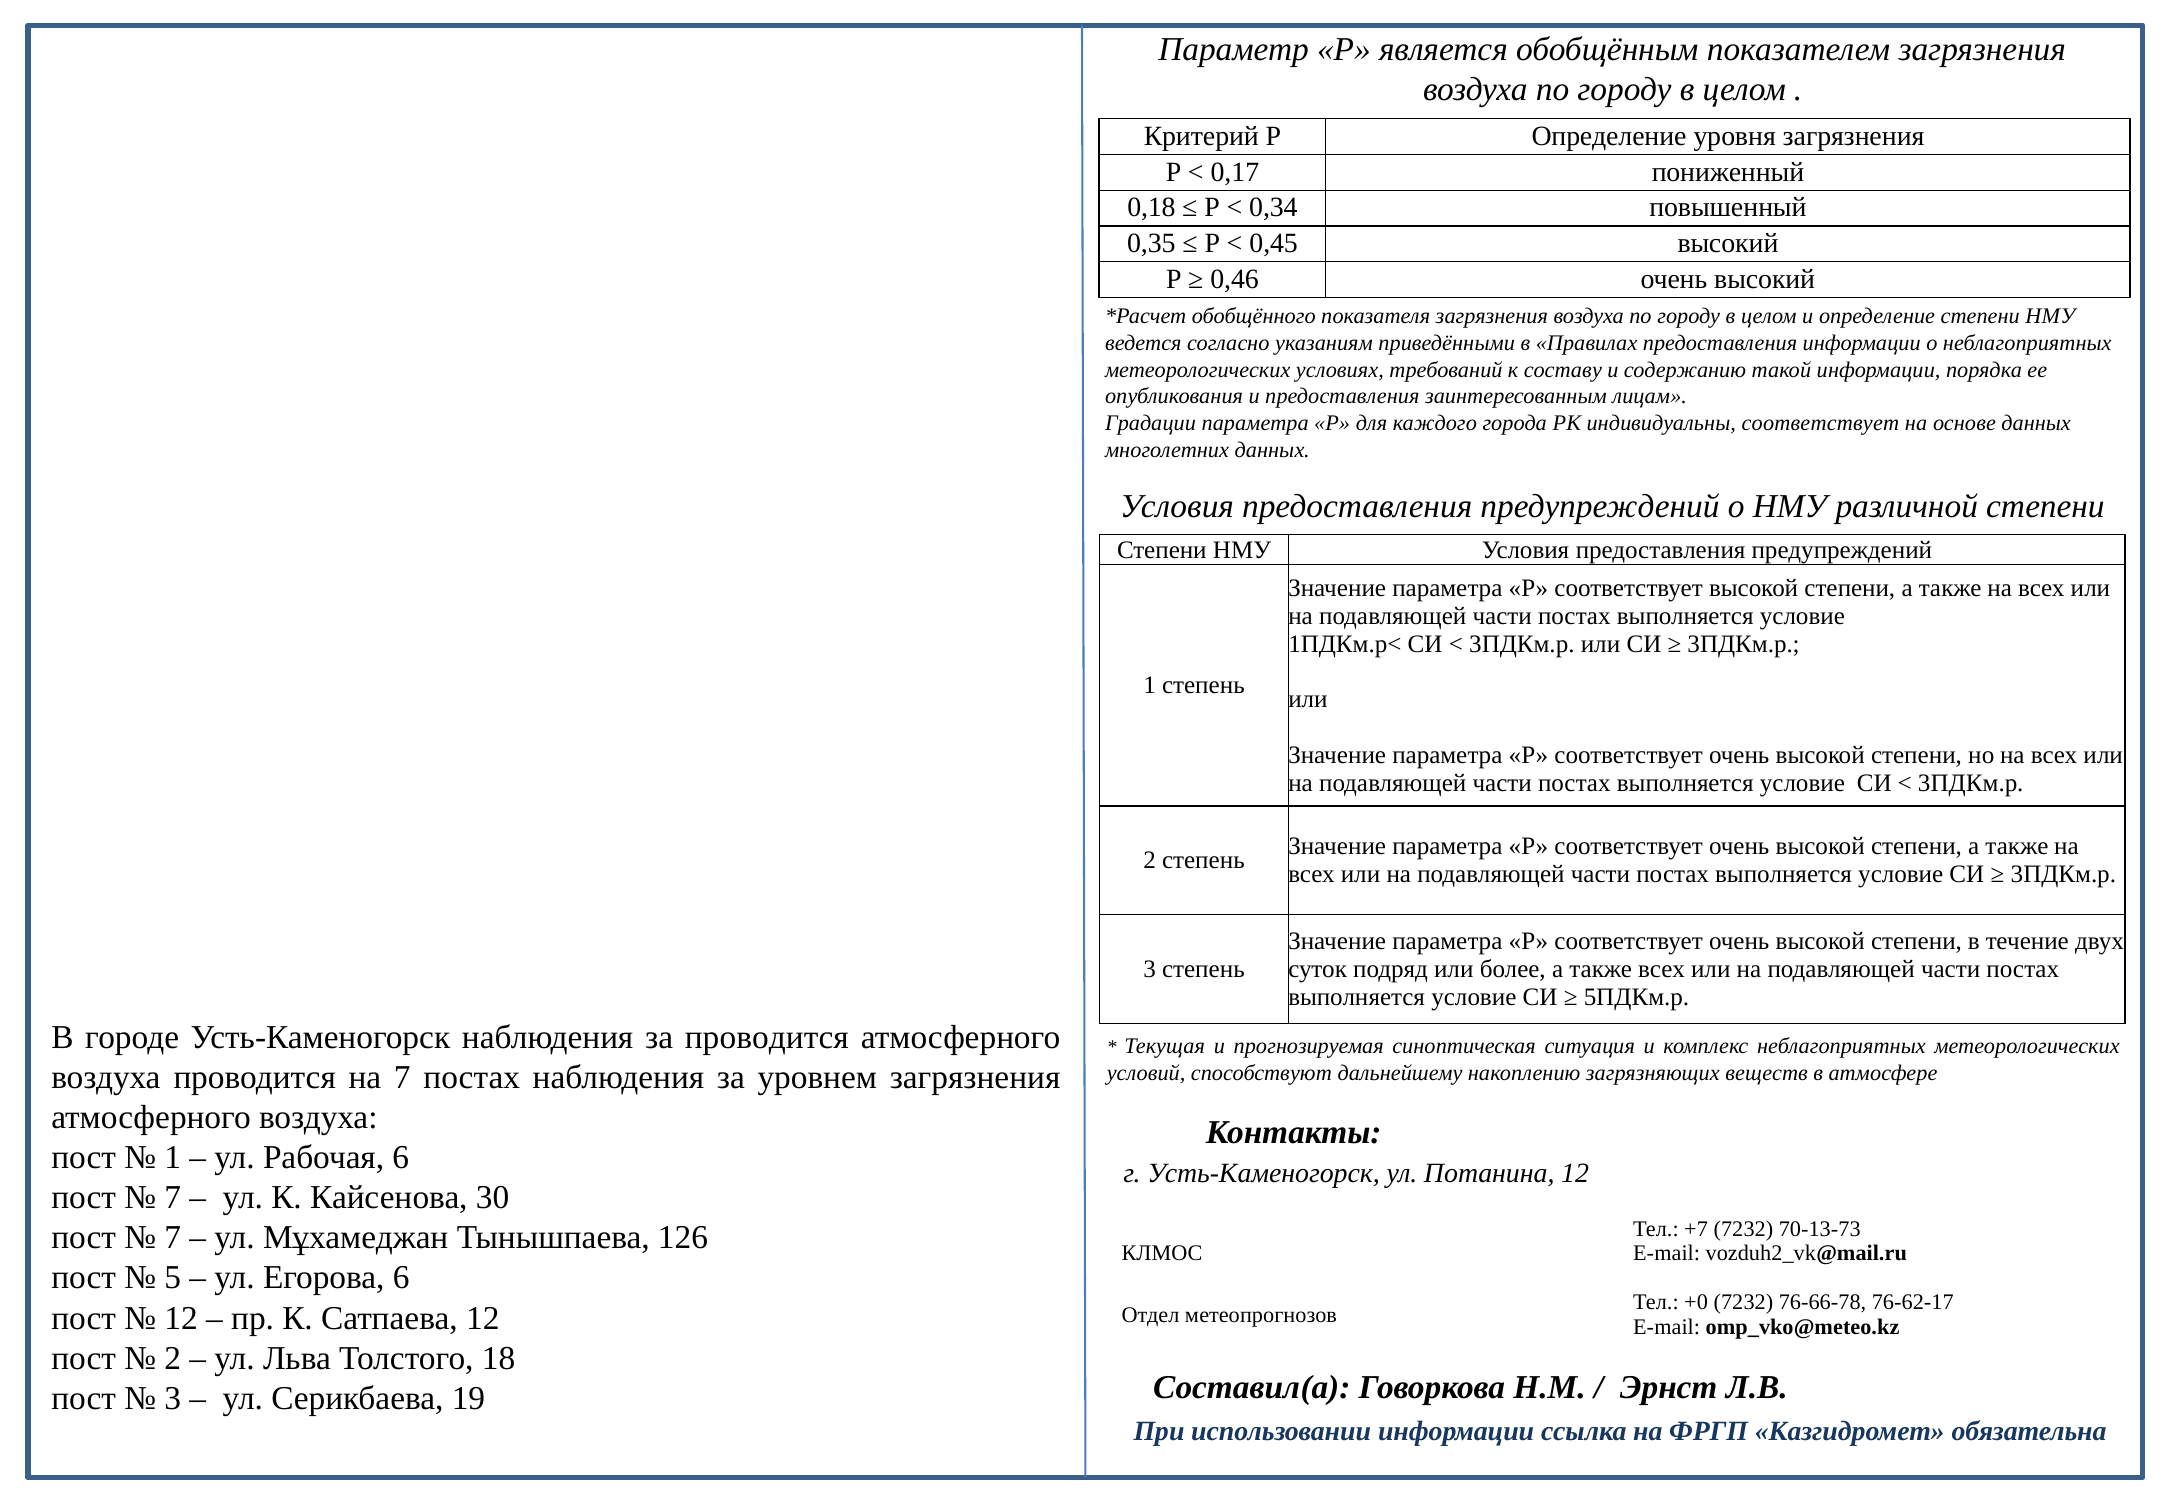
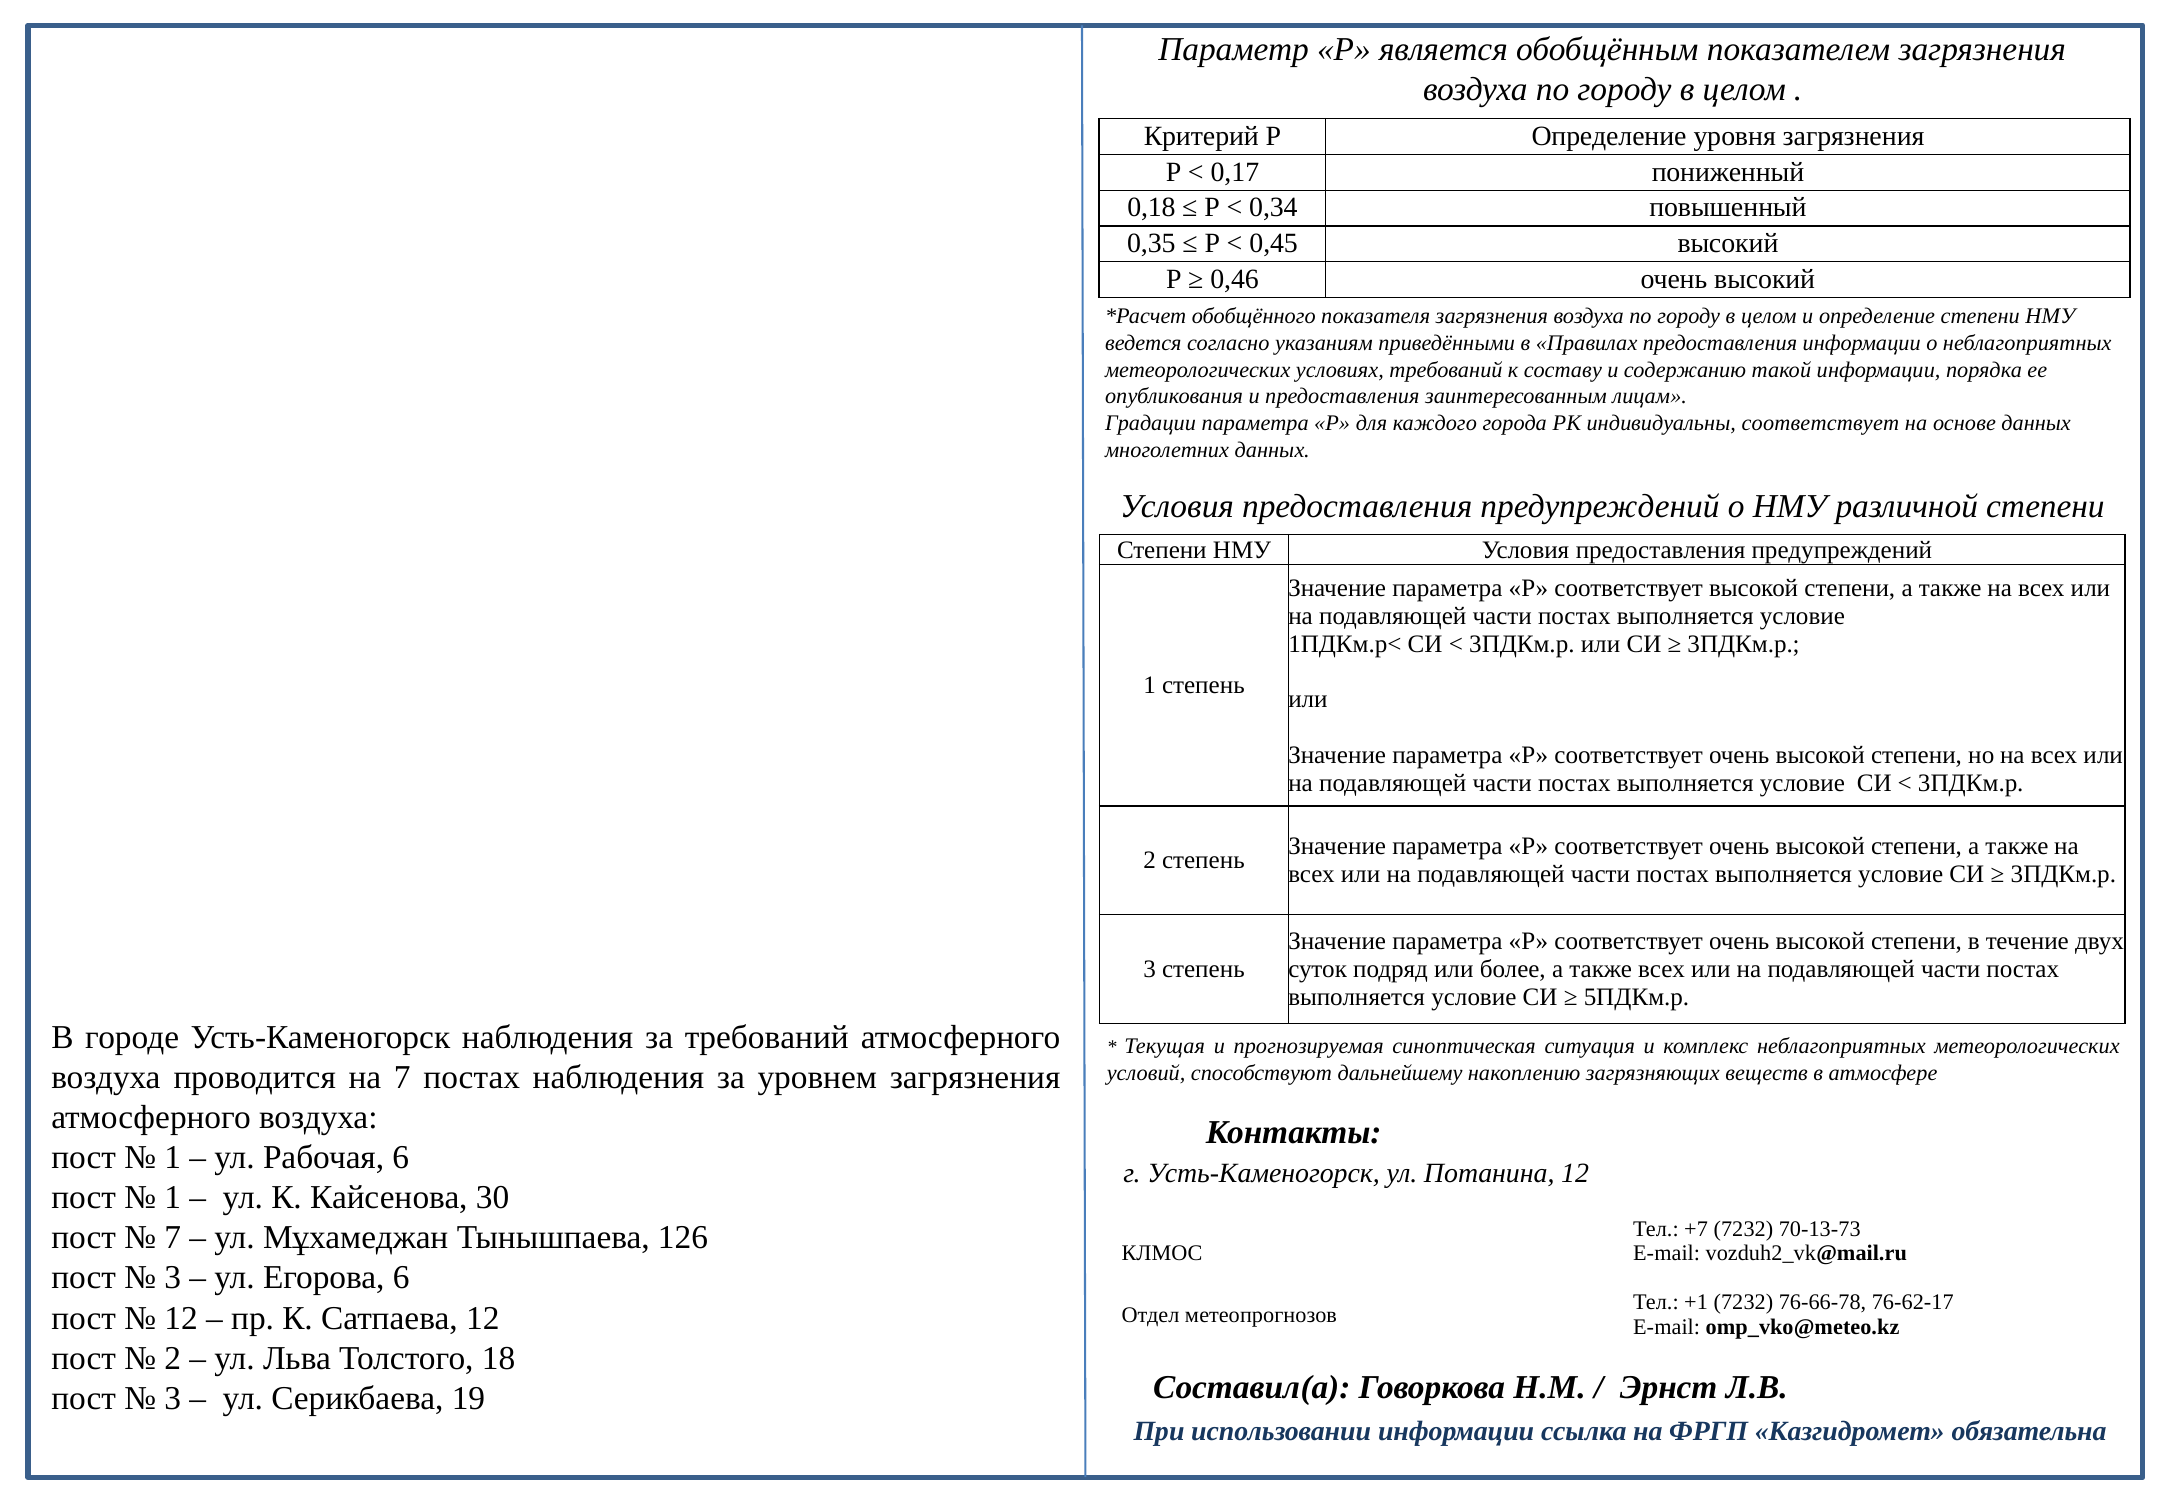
за проводится: проводится -> требований
7 at (173, 1198): 7 -> 1
5 at (173, 1278): 5 -> 3
+0: +0 -> +1
